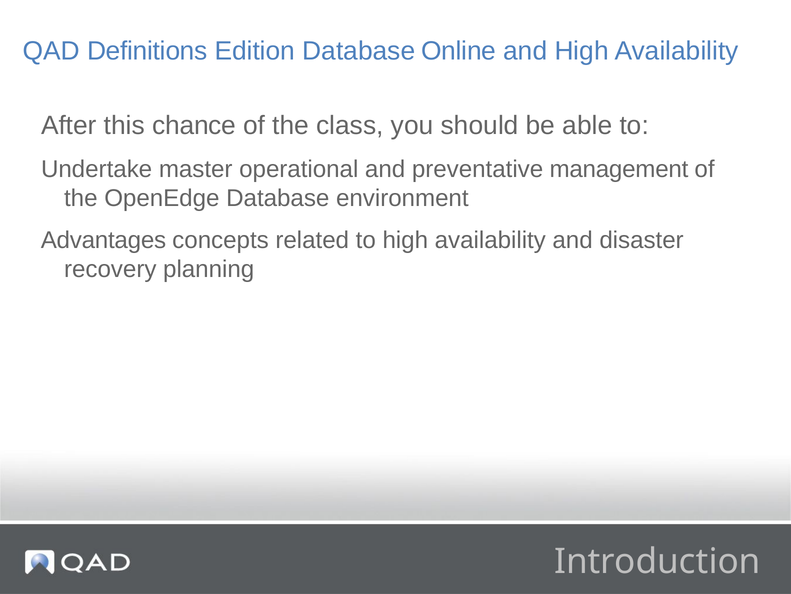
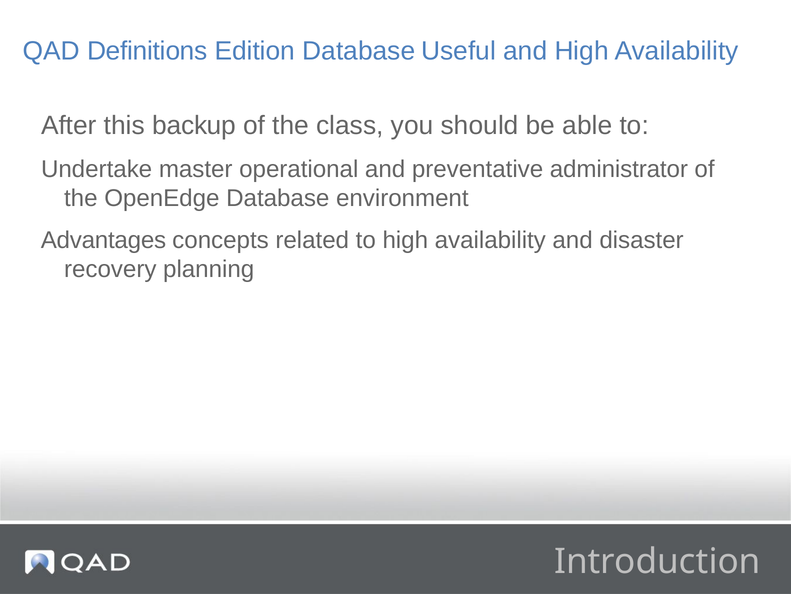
Online: Online -> Useful
chance: chance -> backup
management: management -> administrator
